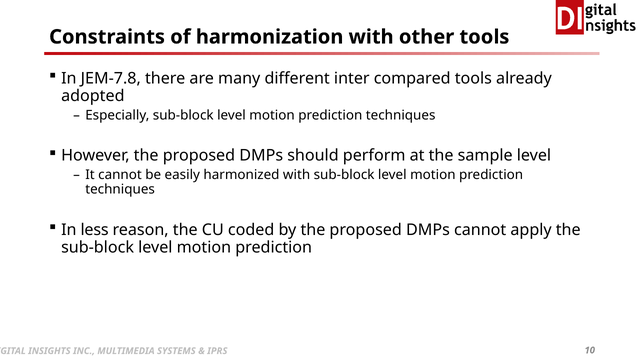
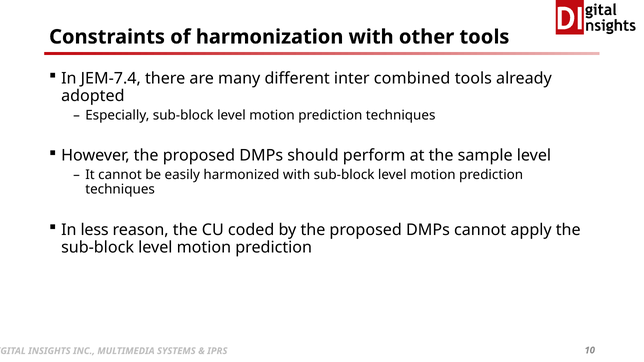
JEM-7.8: JEM-7.8 -> JEM-7.4
compared: compared -> combined
